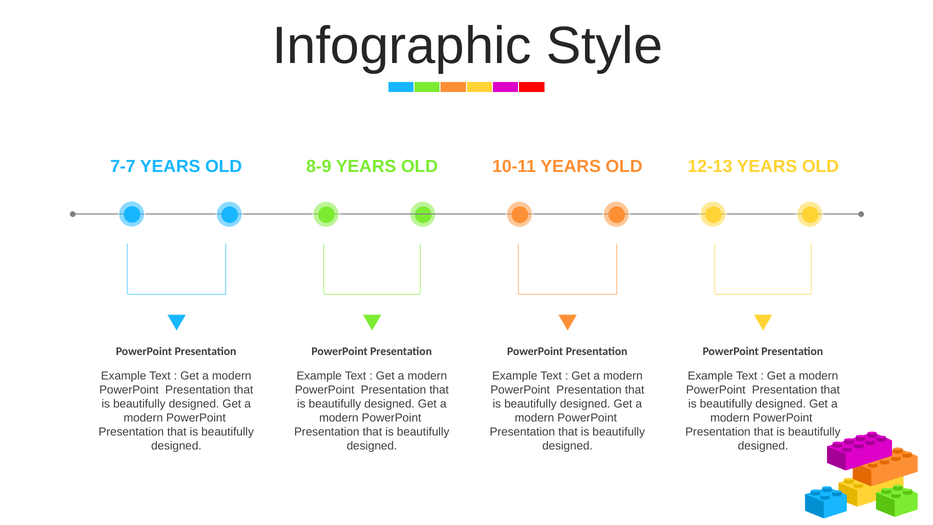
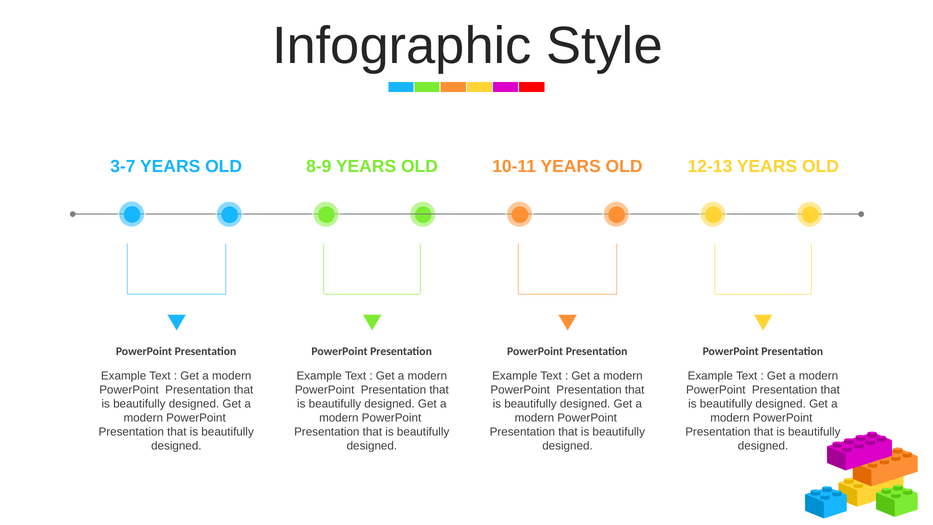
7-7: 7-7 -> 3-7
